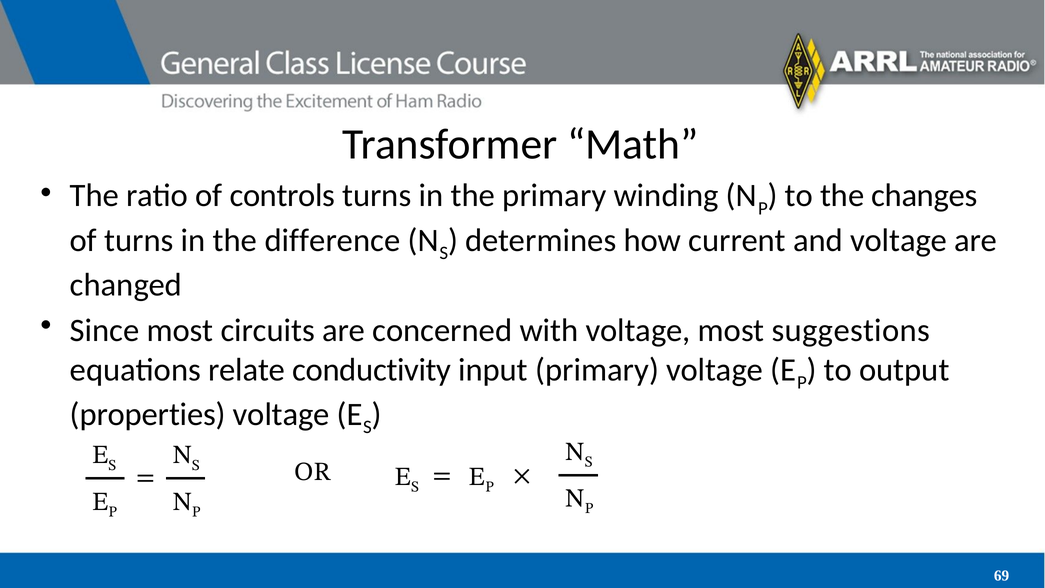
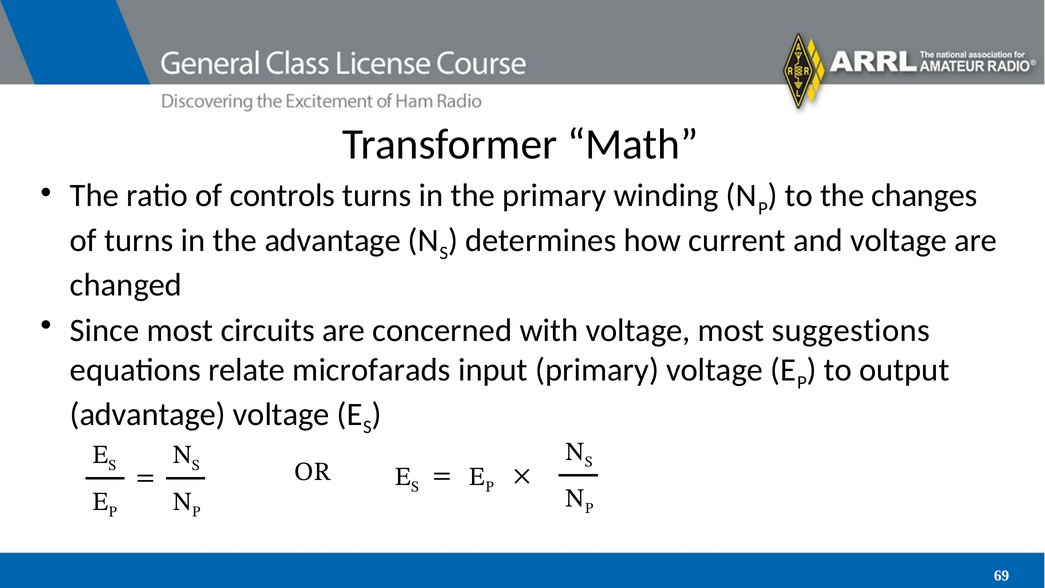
the difference: difference -> advantage
conductivity: conductivity -> microfarads
properties at (148, 414): properties -> advantage
